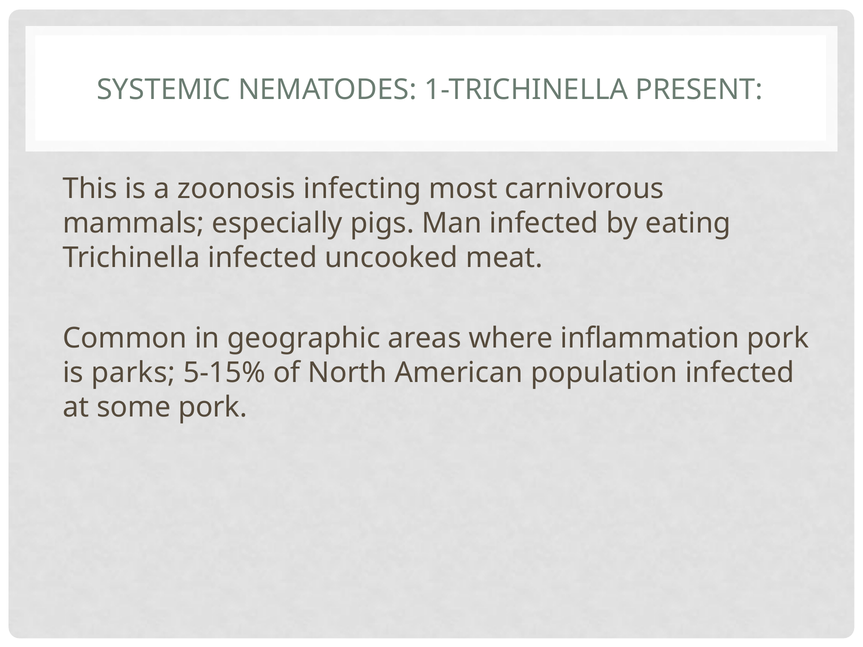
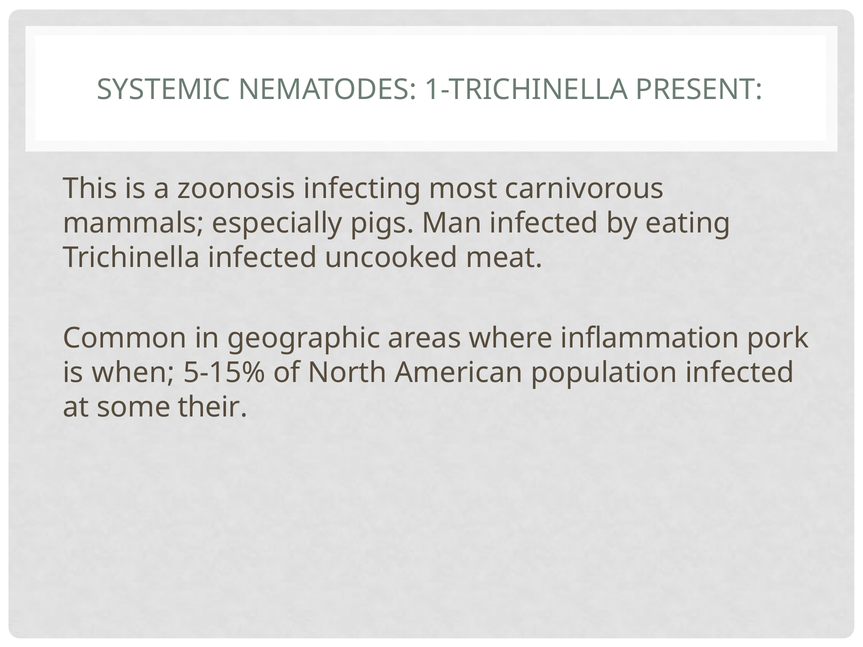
parks: parks -> when
some pork: pork -> their
